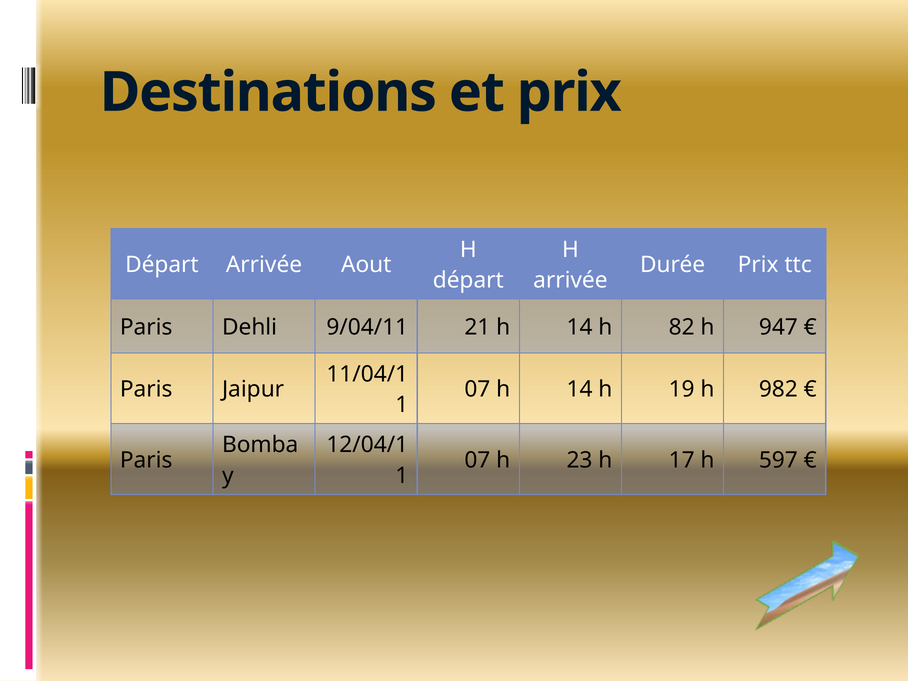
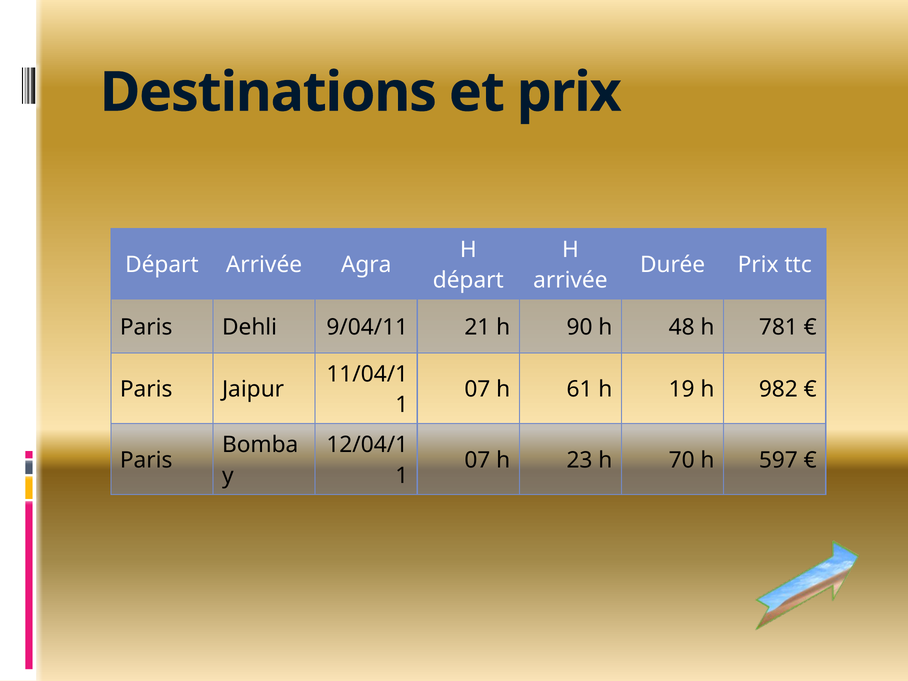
Aout: Aout -> Agra
21 h 14: 14 -> 90
82: 82 -> 48
947: 947 -> 781
07 h 14: 14 -> 61
17: 17 -> 70
